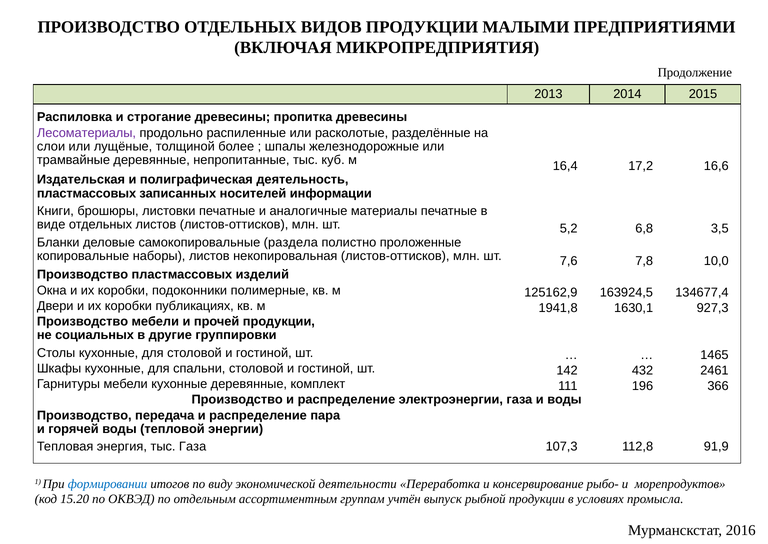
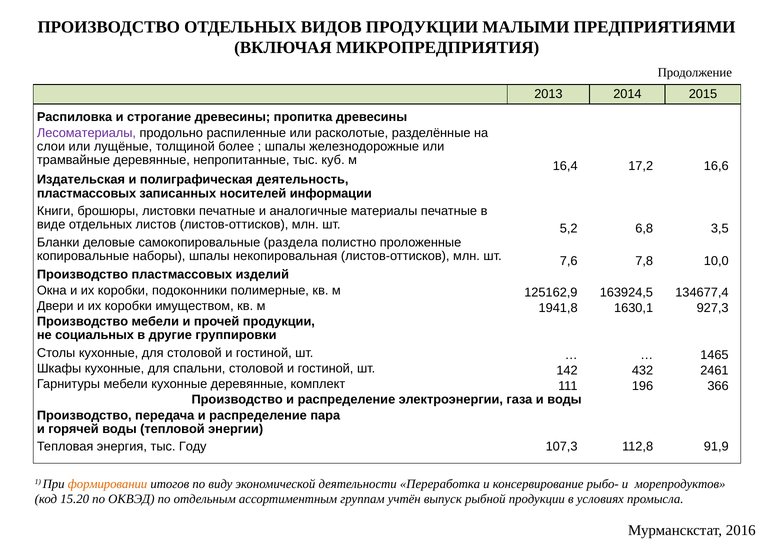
наборы листов: листов -> шпалы
публикациях: публикациях -> имуществом
тыс Газа: Газа -> Году
формировании colour: blue -> orange
